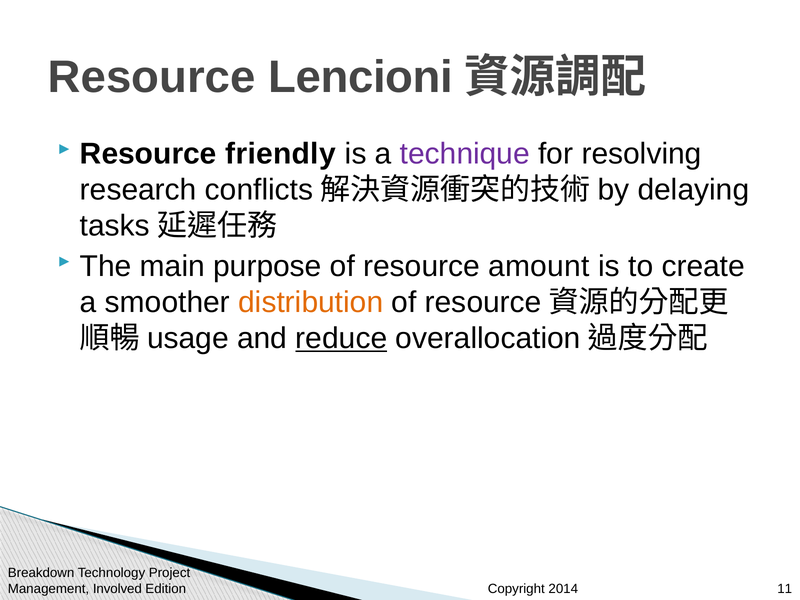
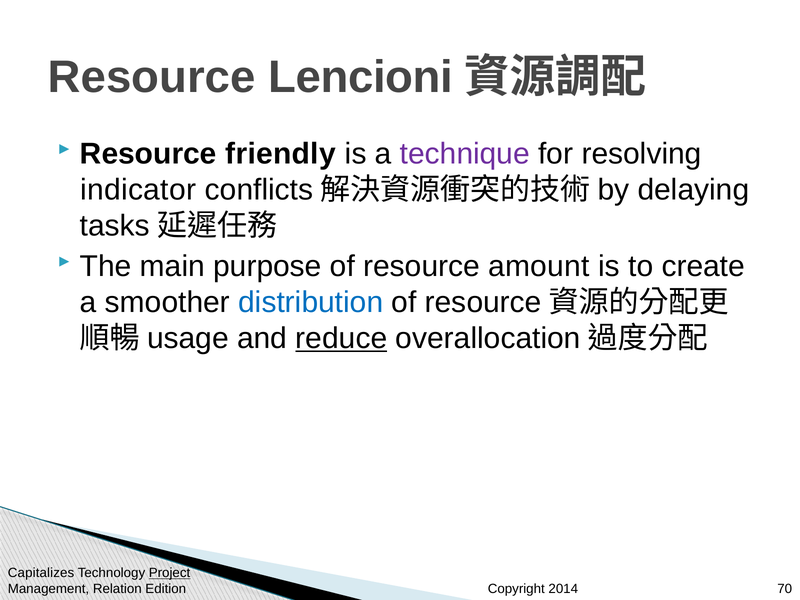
research: research -> indicator
distribution colour: orange -> blue
Breakdown: Breakdown -> Capitalizes
Project underline: none -> present
Involved: Involved -> Relation
11: 11 -> 70
